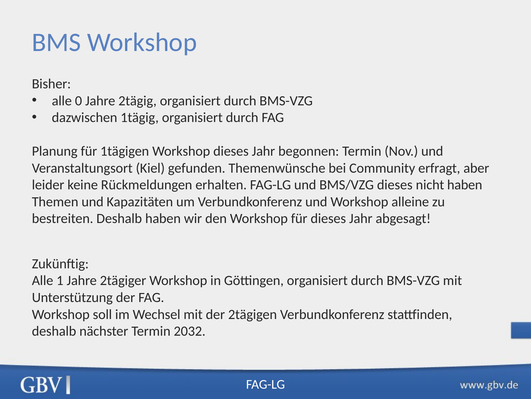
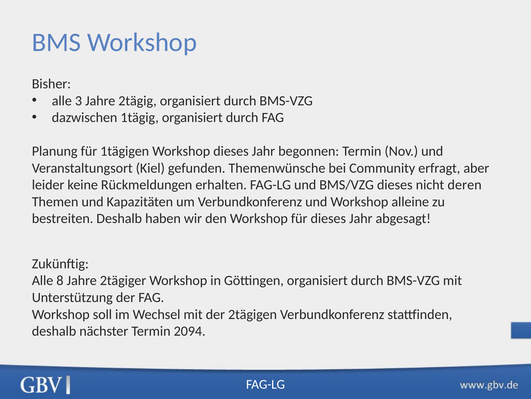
0: 0 -> 3
nicht haben: haben -> deren
1: 1 -> 8
2032: 2032 -> 2094
